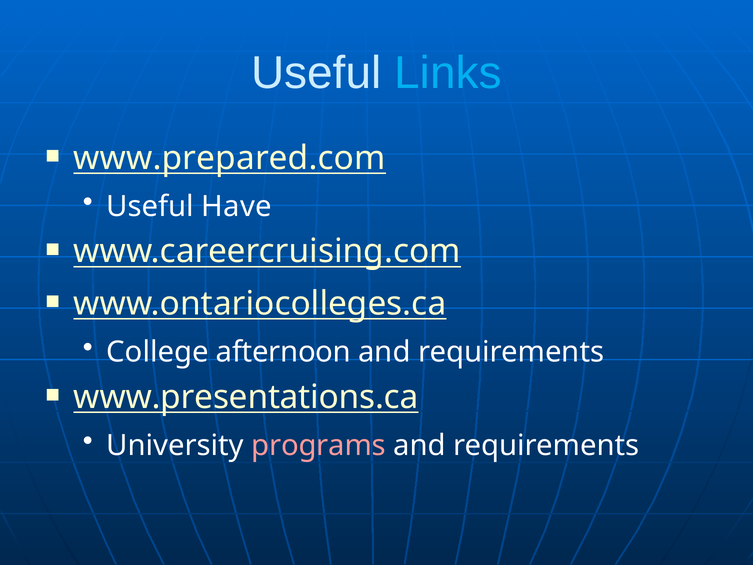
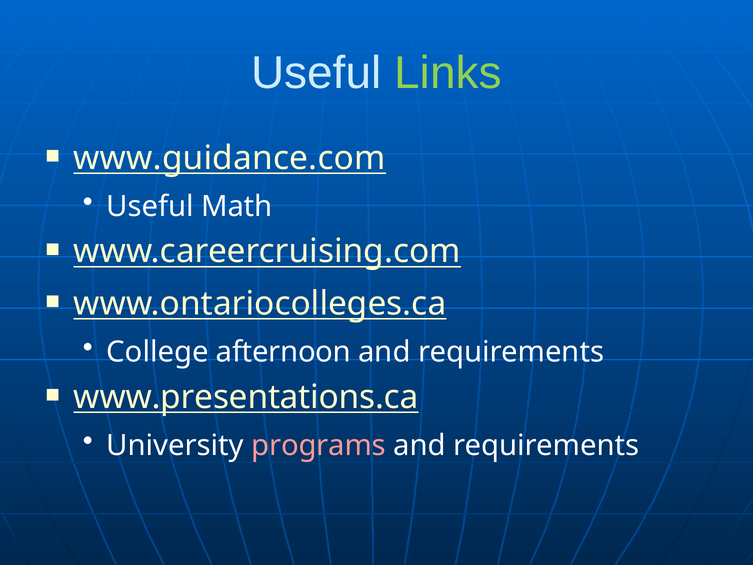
Links colour: light blue -> light green
www.prepared.com: www.prepared.com -> www.guidance.com
Have: Have -> Math
